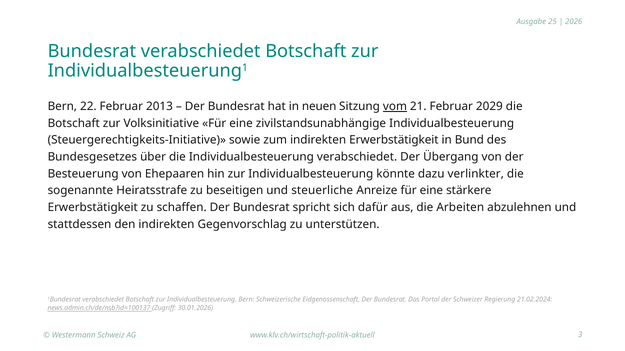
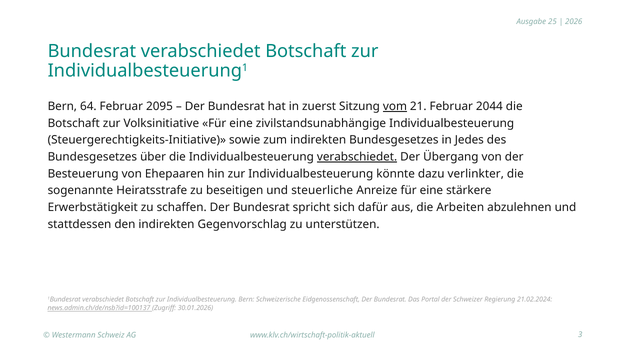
22: 22 -> 64
2013: 2013 -> 2095
neuen: neuen -> zuerst
2029: 2029 -> 2044
indirekten Erwerbstätigkeit: Erwerbstätigkeit -> Bundesgesetzes
Bund: Bund -> Jedes
verabschiedet at (357, 157) underline: none -> present
